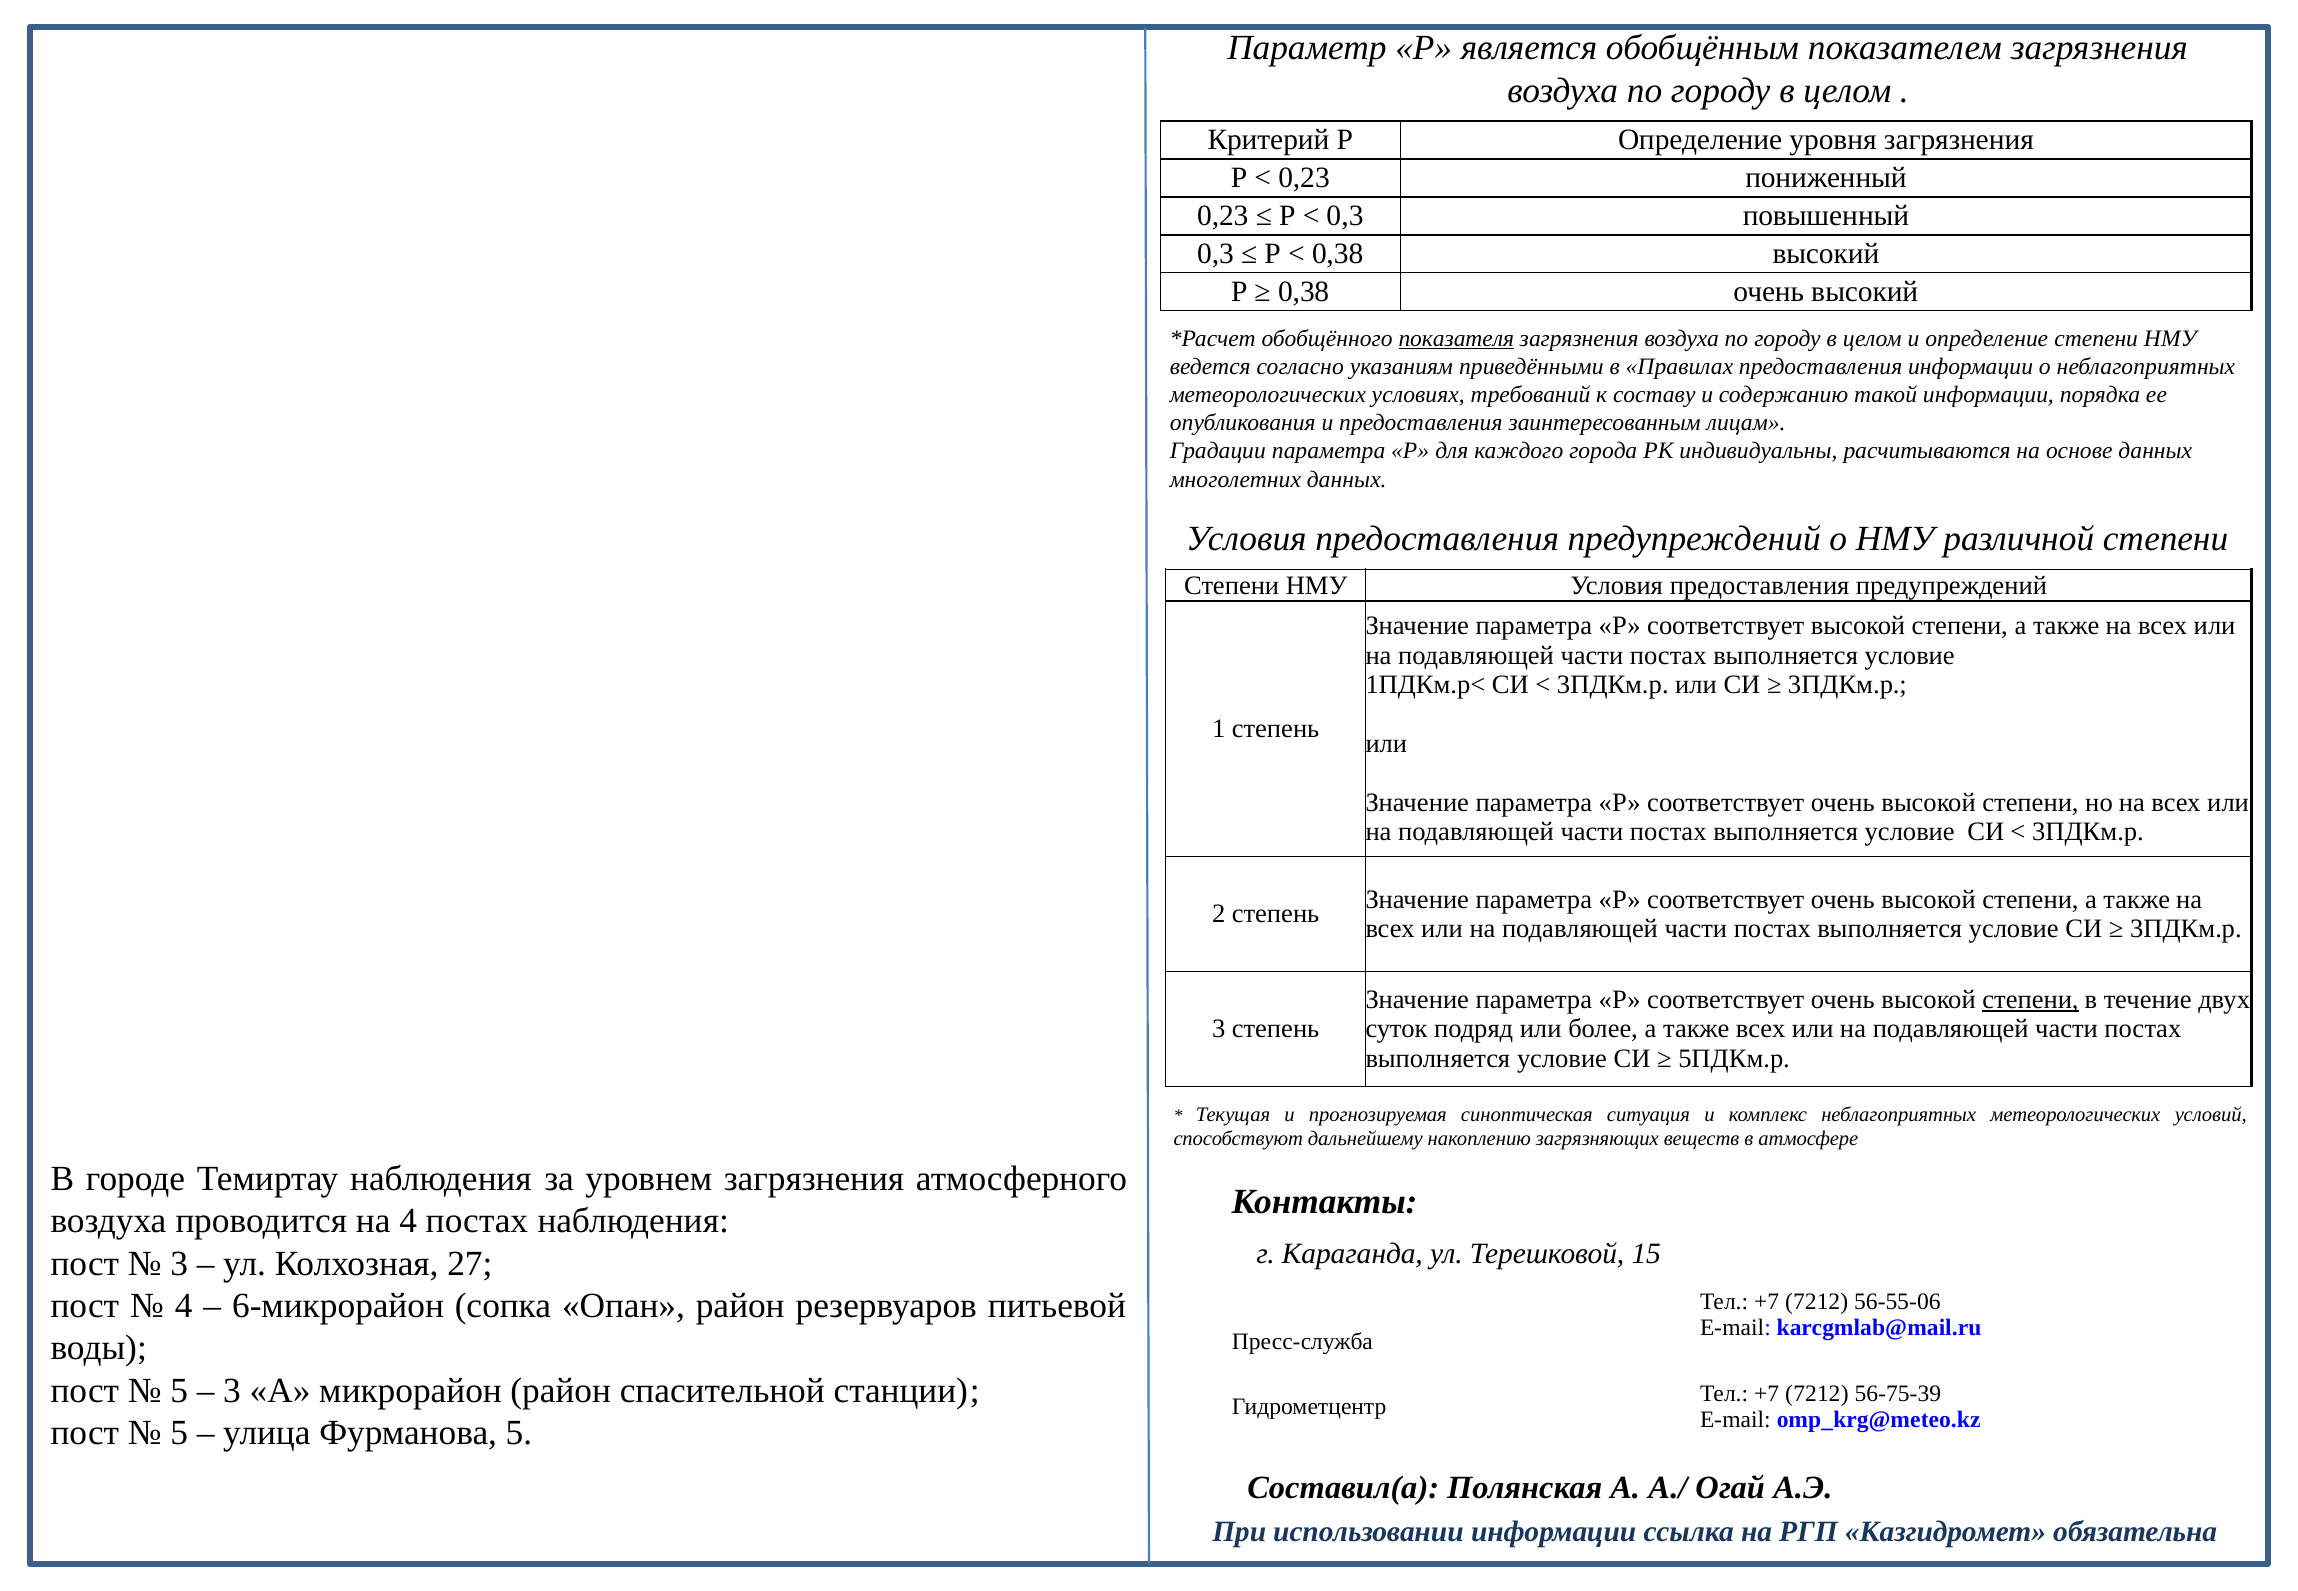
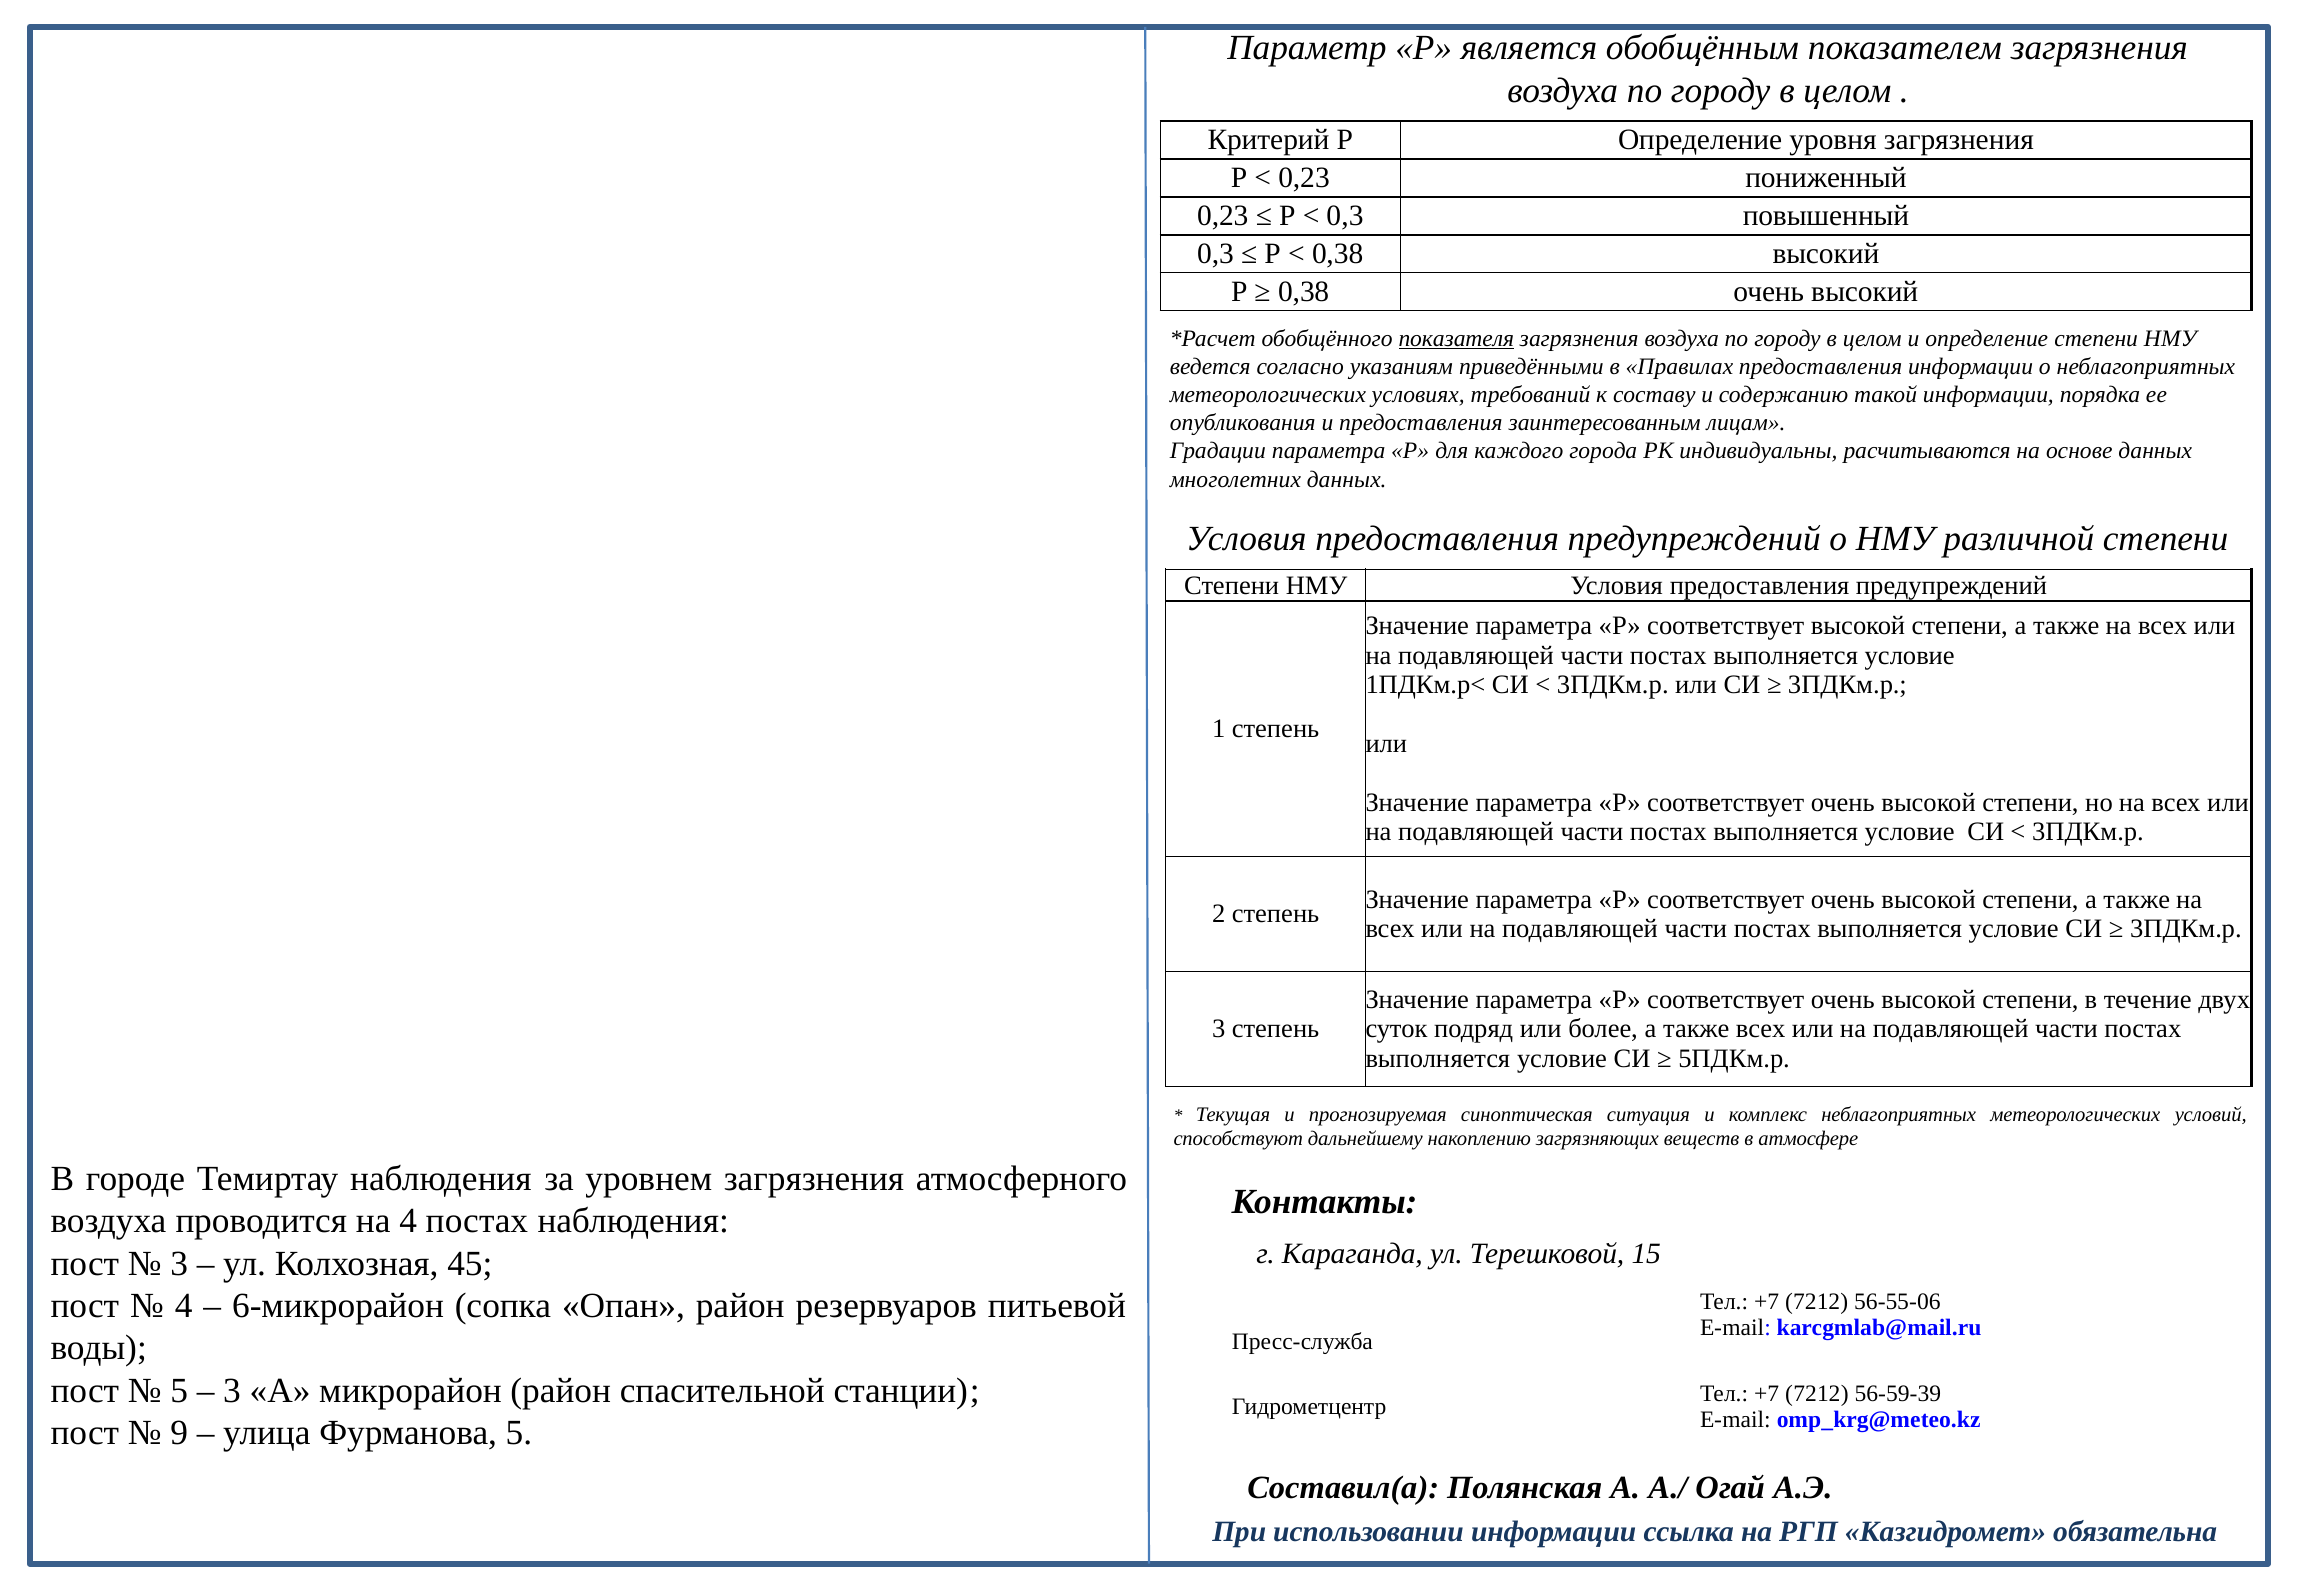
степени at (2031, 1000) underline: present -> none
27: 27 -> 45
56-75-39: 56-75-39 -> 56-59-39
5 at (179, 1433): 5 -> 9
